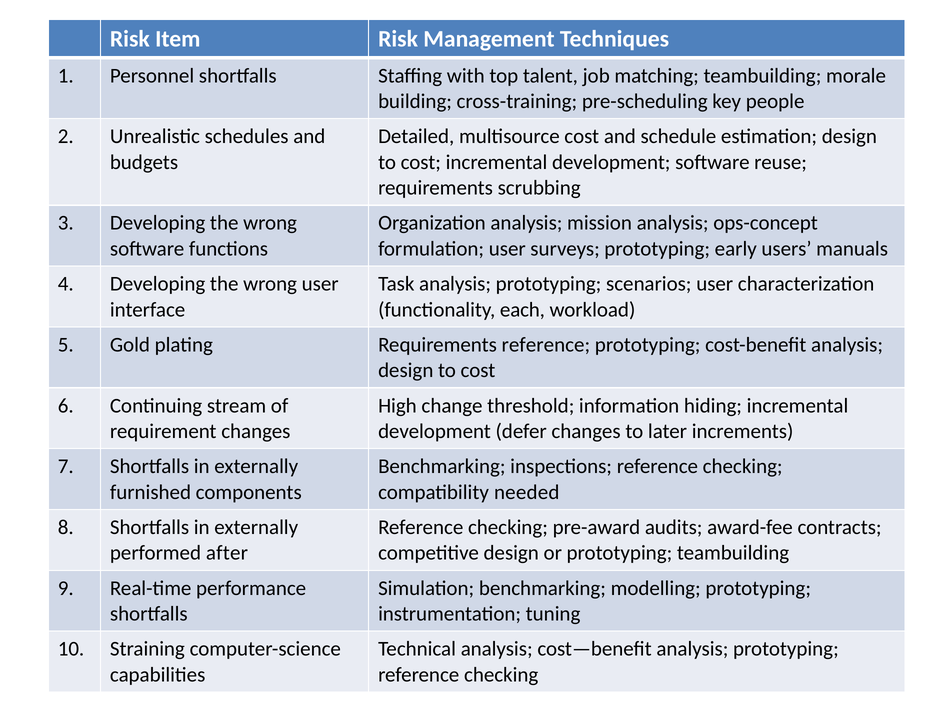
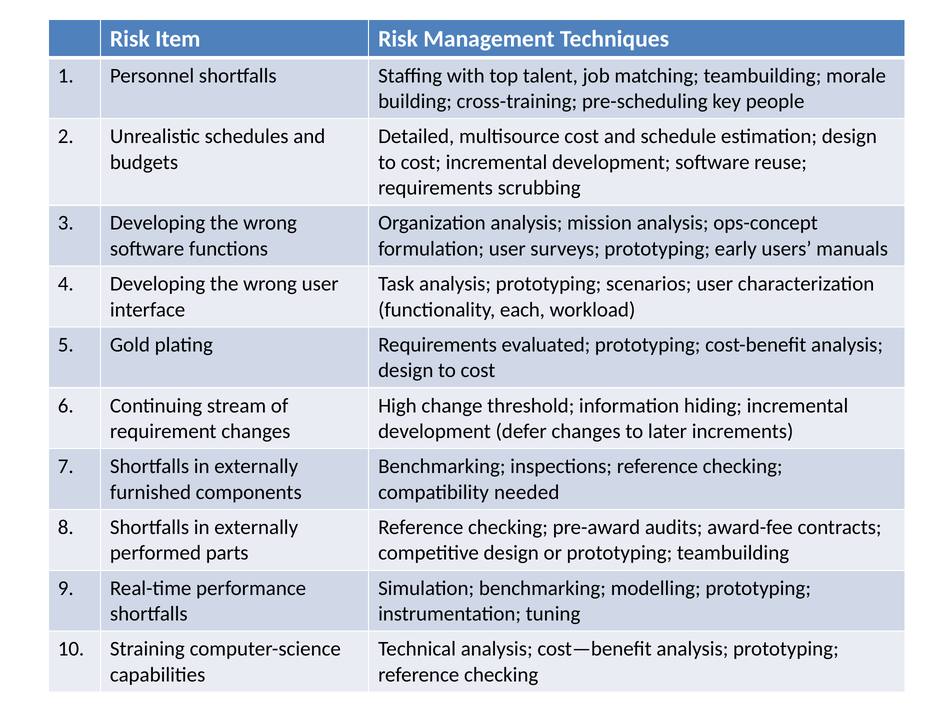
Requirements reference: reference -> evaluated
after: after -> parts
